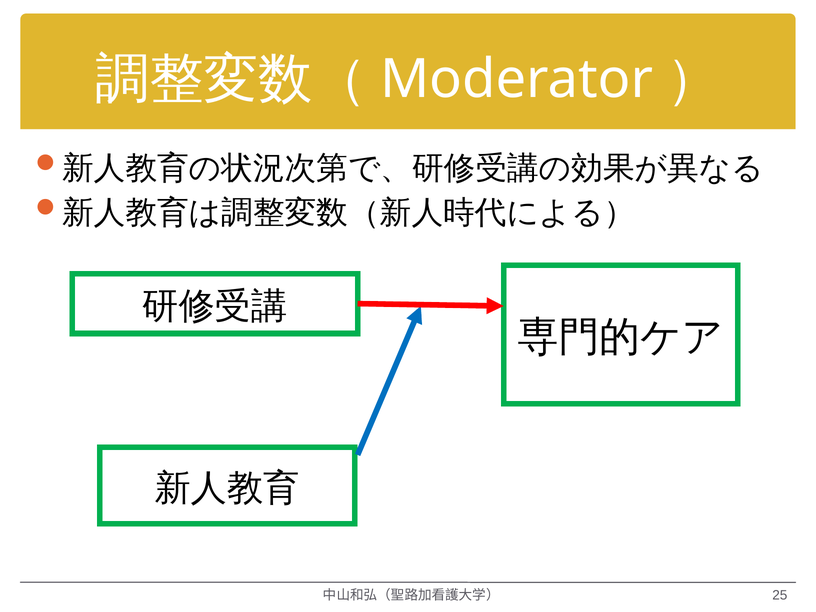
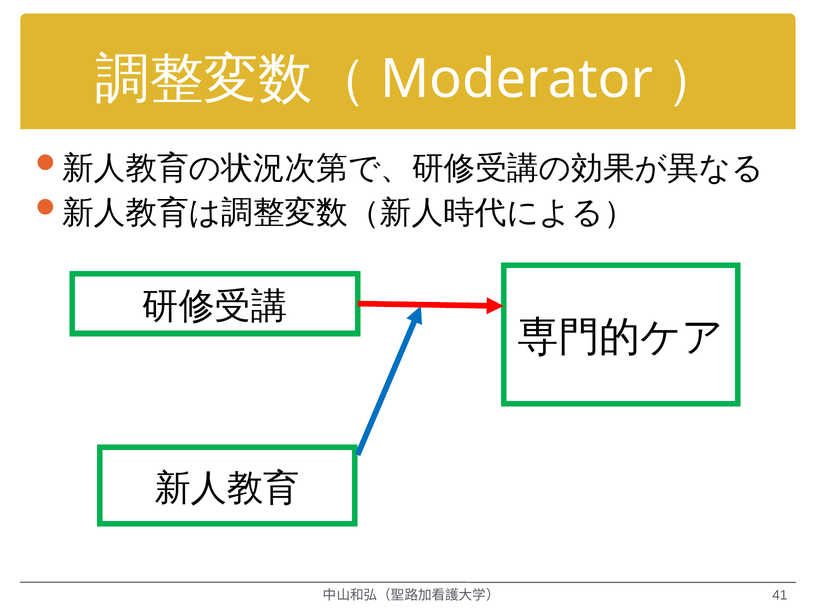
25: 25 -> 41
